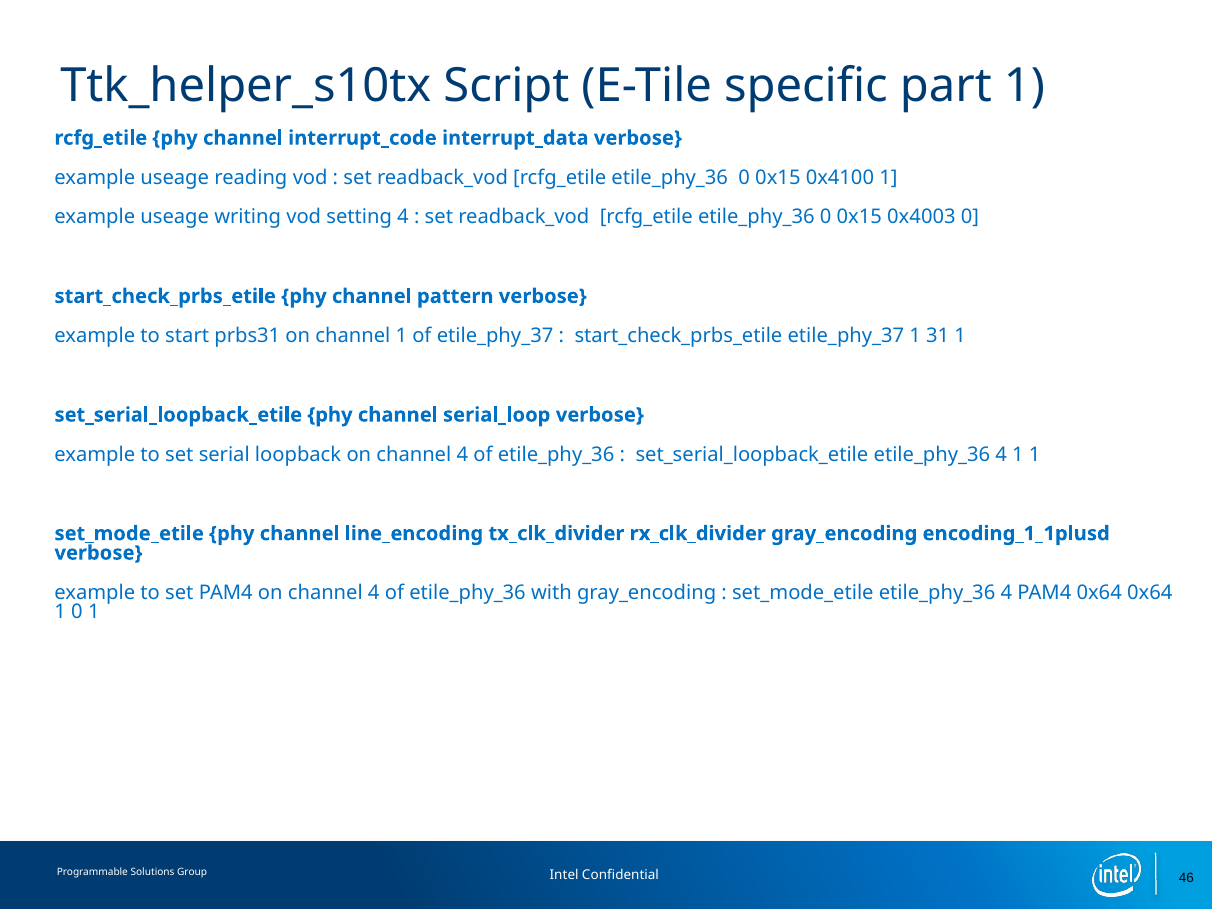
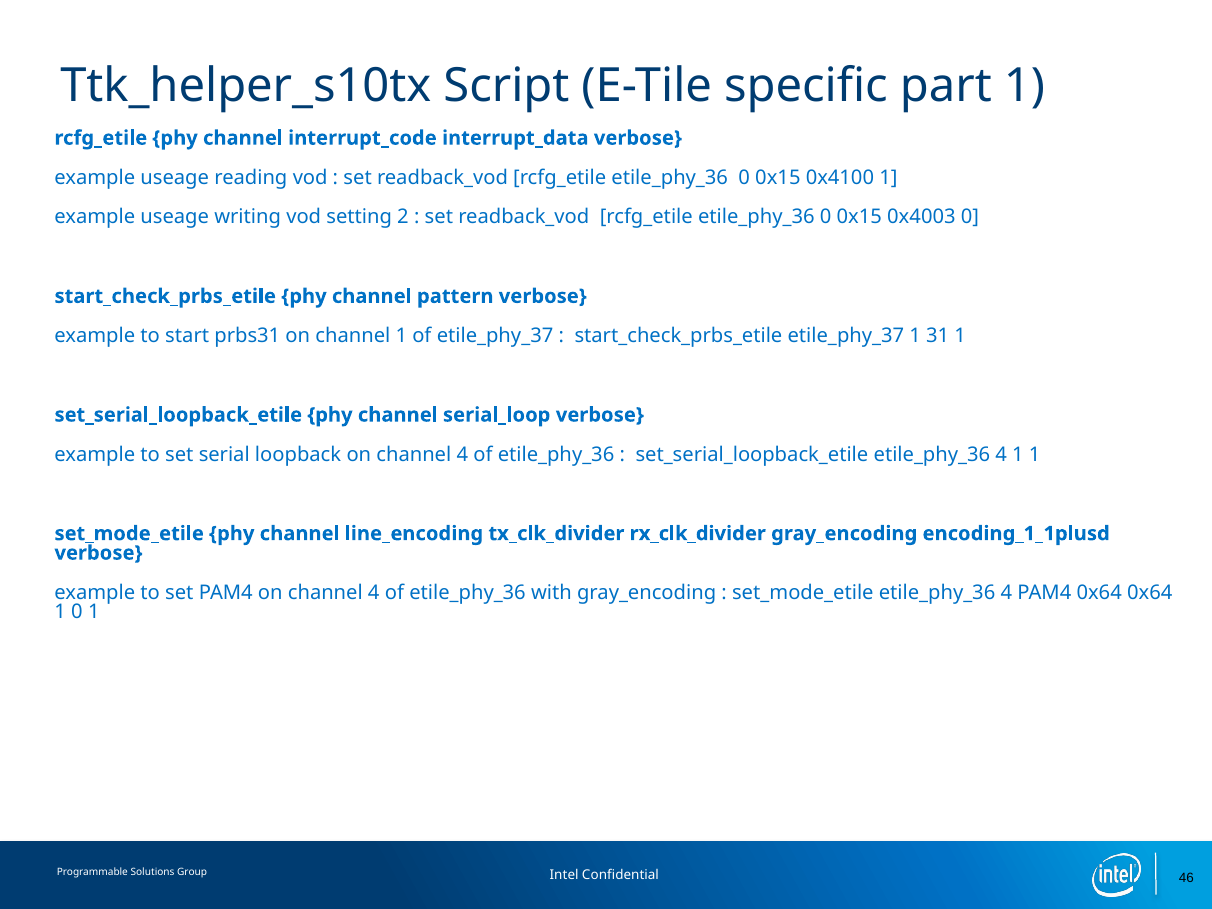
setting 4: 4 -> 2
